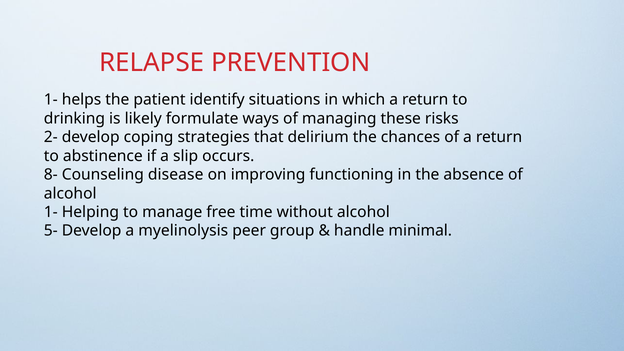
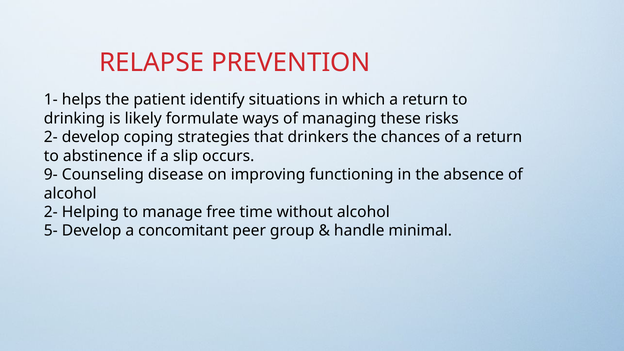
delirium: delirium -> drinkers
8-: 8- -> 9-
1- at (51, 212): 1- -> 2-
myelinolysis: myelinolysis -> concomitant
